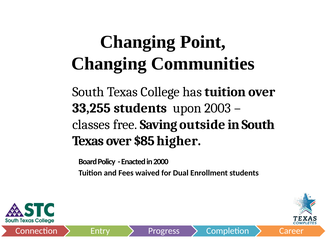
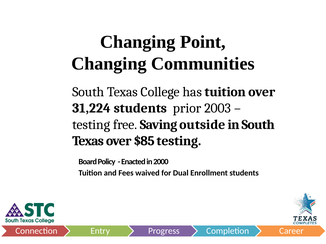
33,255: 33,255 -> 31,224
upon: upon -> prior
classes at (91, 125): classes -> testing
$85 higher: higher -> testing
